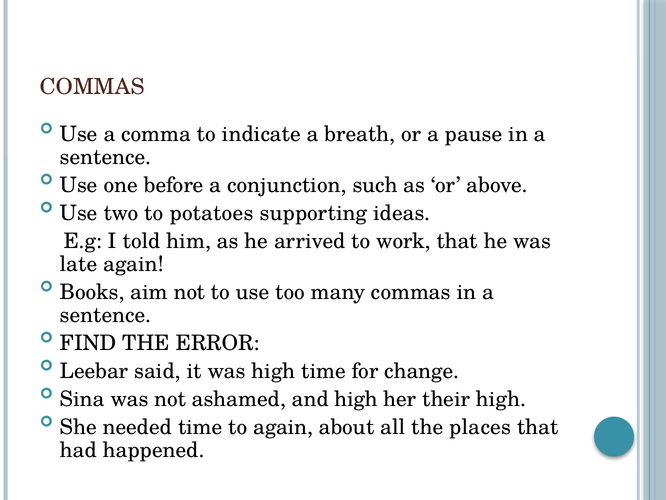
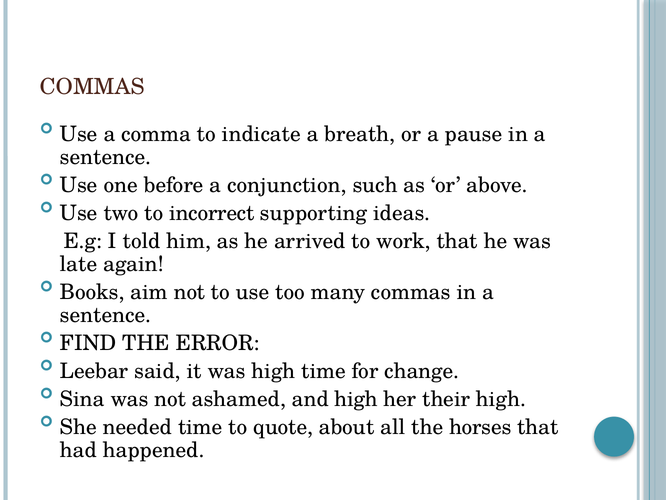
potatoes: potatoes -> incorrect
to again: again -> quote
places: places -> horses
